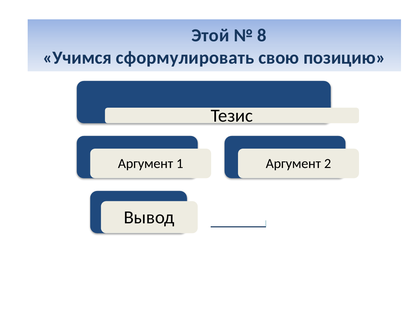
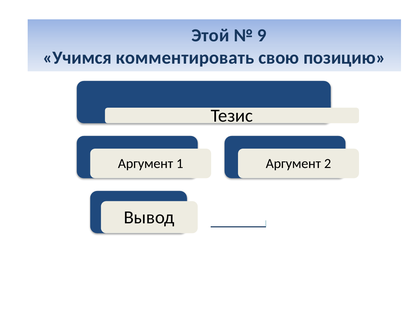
8: 8 -> 9
сформулировать: сформулировать -> комментировать
